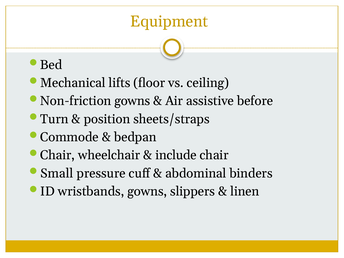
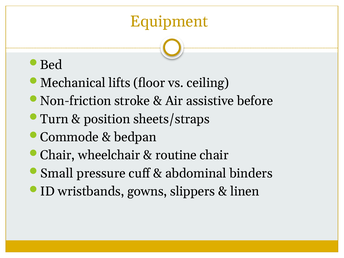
Non-friction gowns: gowns -> stroke
include: include -> routine
